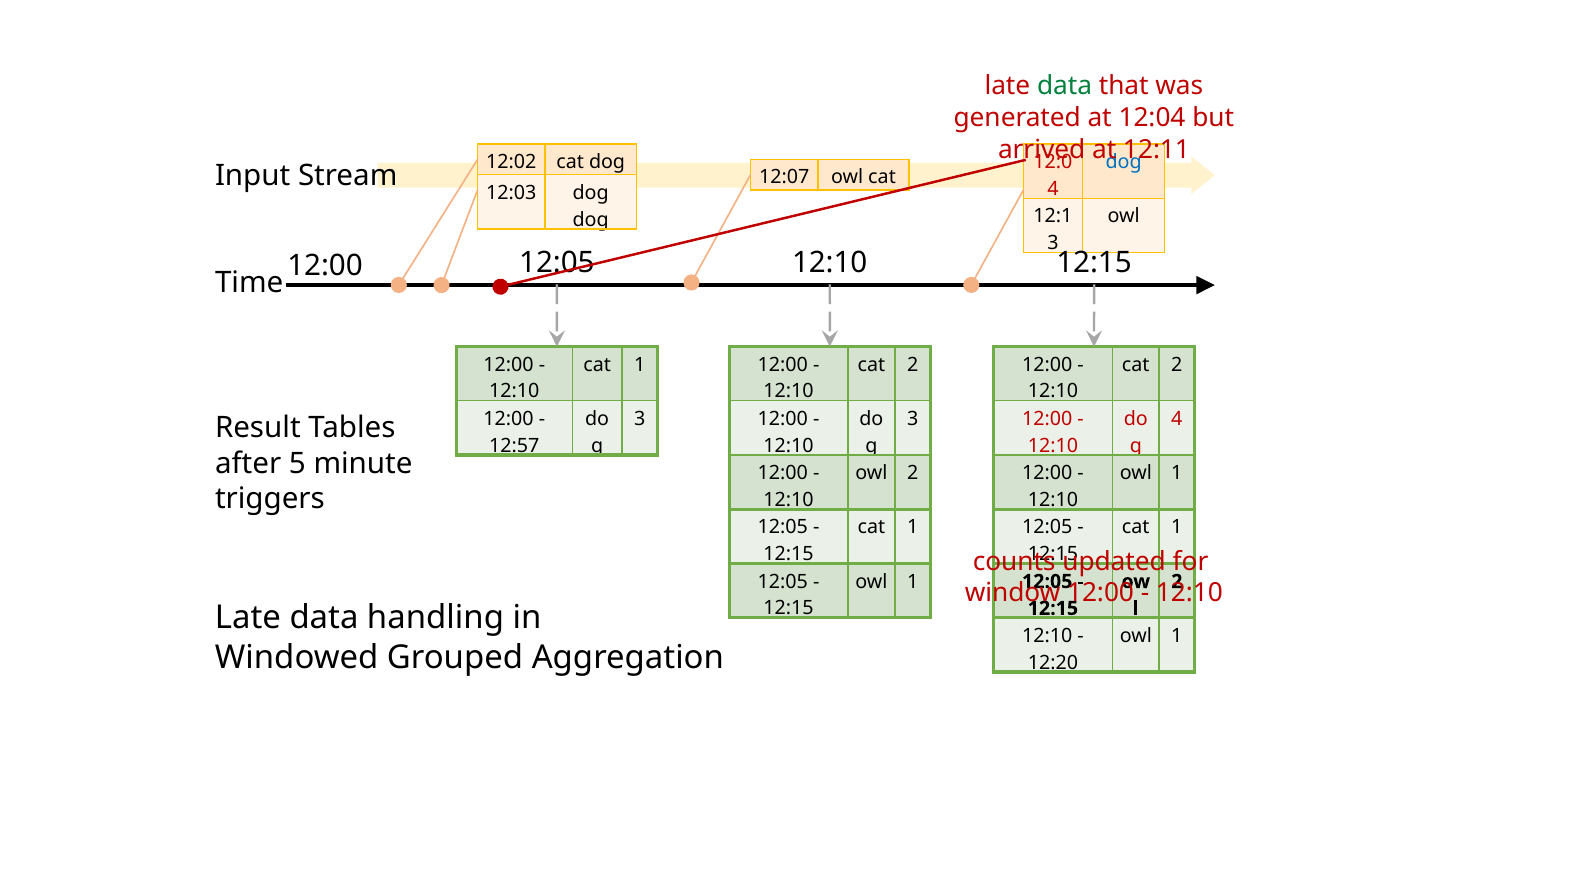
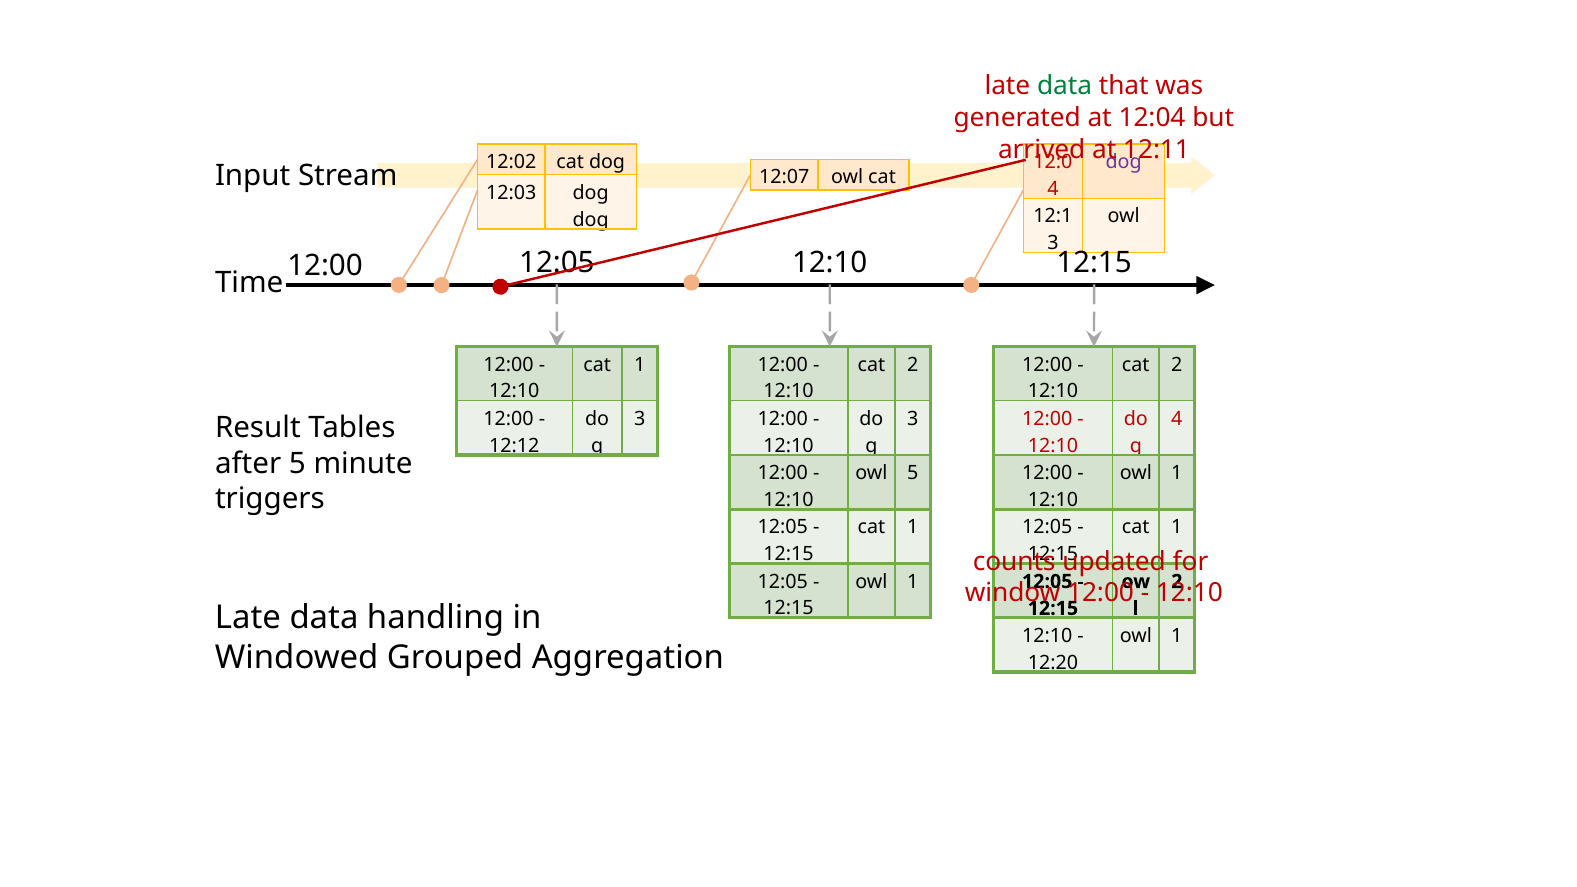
dog at (1124, 162) colour: blue -> purple
12:57: 12:57 -> 12:12
owl 2: 2 -> 5
